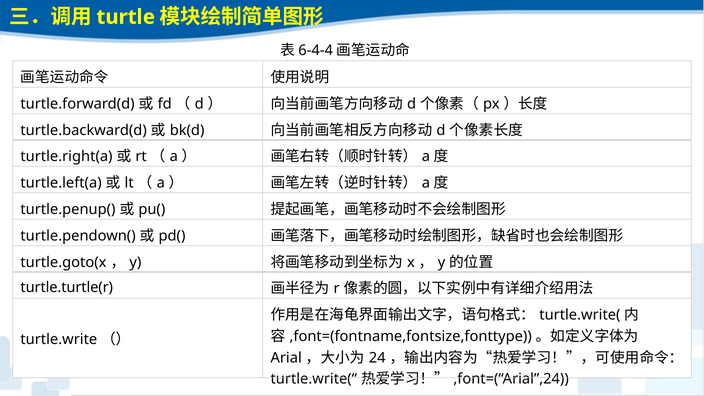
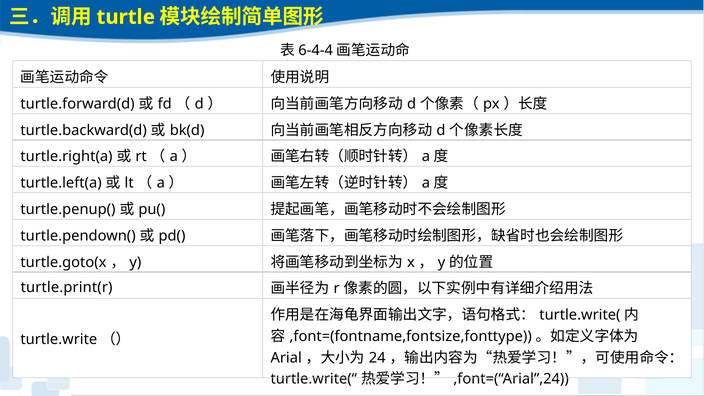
turtle.turtle(r: turtle.turtle(r -> turtle.print(r
